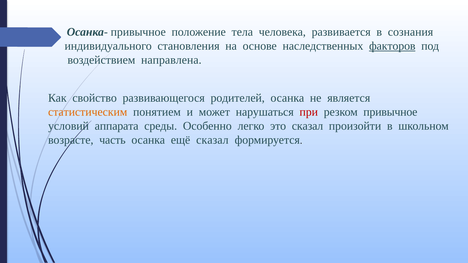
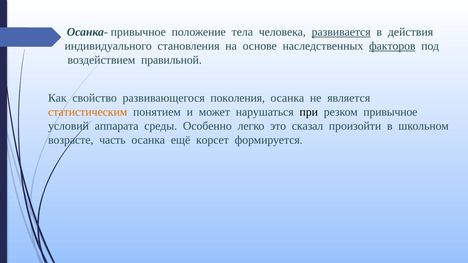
развивается underline: none -> present
сознания: сознания -> действия
направлена: направлена -> правильной
родителей: родителей -> поколения
при colour: red -> black
ещё сказал: сказал -> корсет
